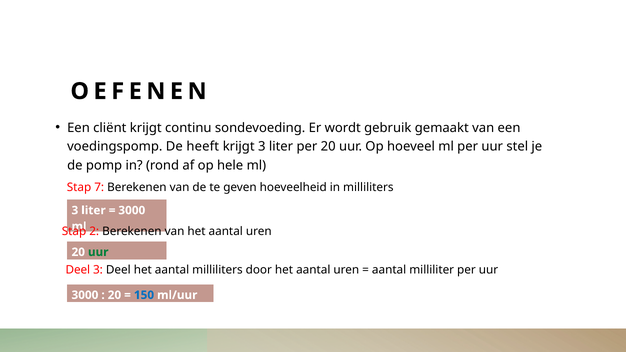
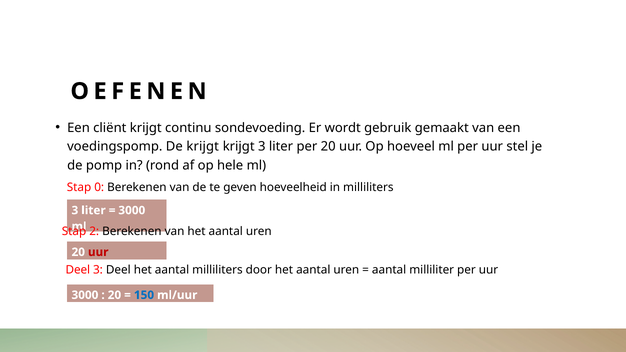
De heeft: heeft -> krijgt
7: 7 -> 0
uur at (98, 252) colour: green -> red
